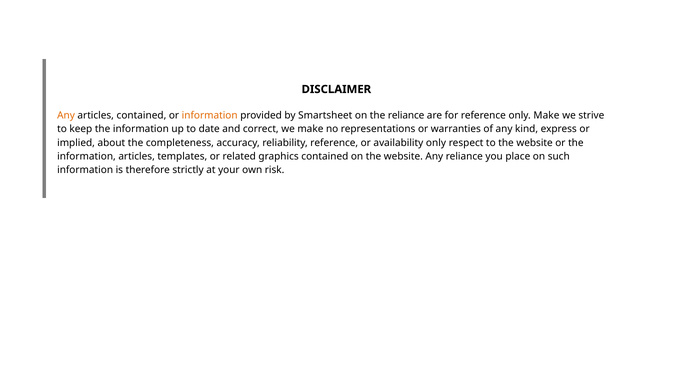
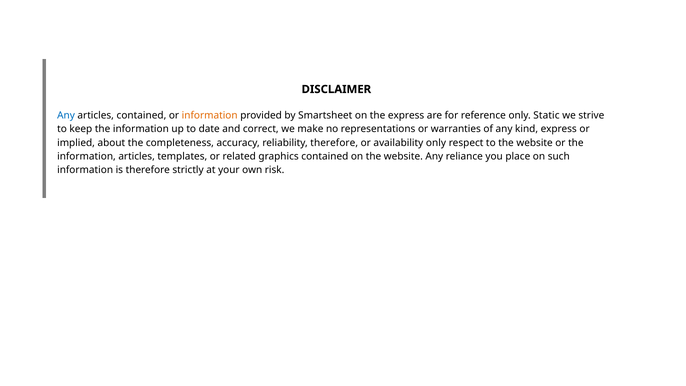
Any at (66, 115) colour: orange -> blue
the reliance: reliance -> express
only Make: Make -> Static
reliability reference: reference -> therefore
